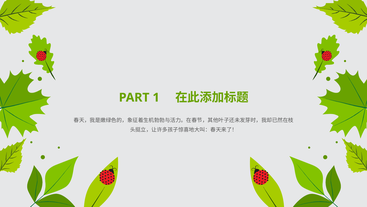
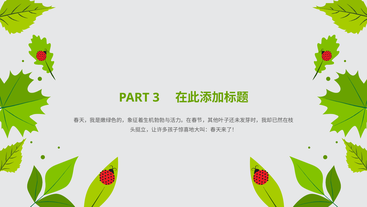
1: 1 -> 3
